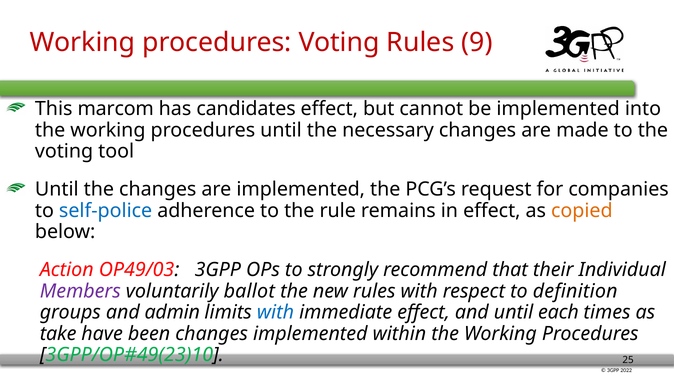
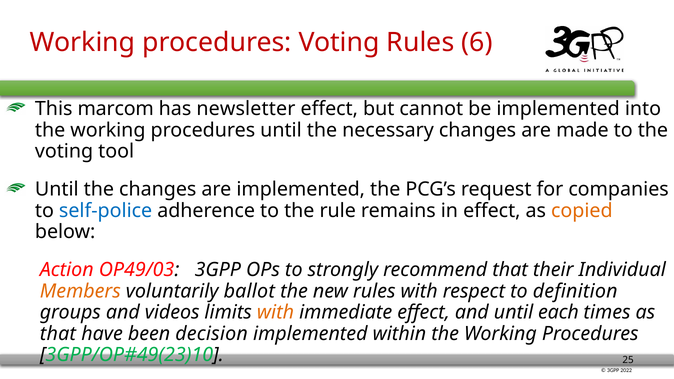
9: 9 -> 6
candidates: candidates -> newsletter
Members colour: purple -> orange
admin: admin -> videos
with at (275, 312) colour: blue -> orange
take at (58, 334): take -> that
been changes: changes -> decision
